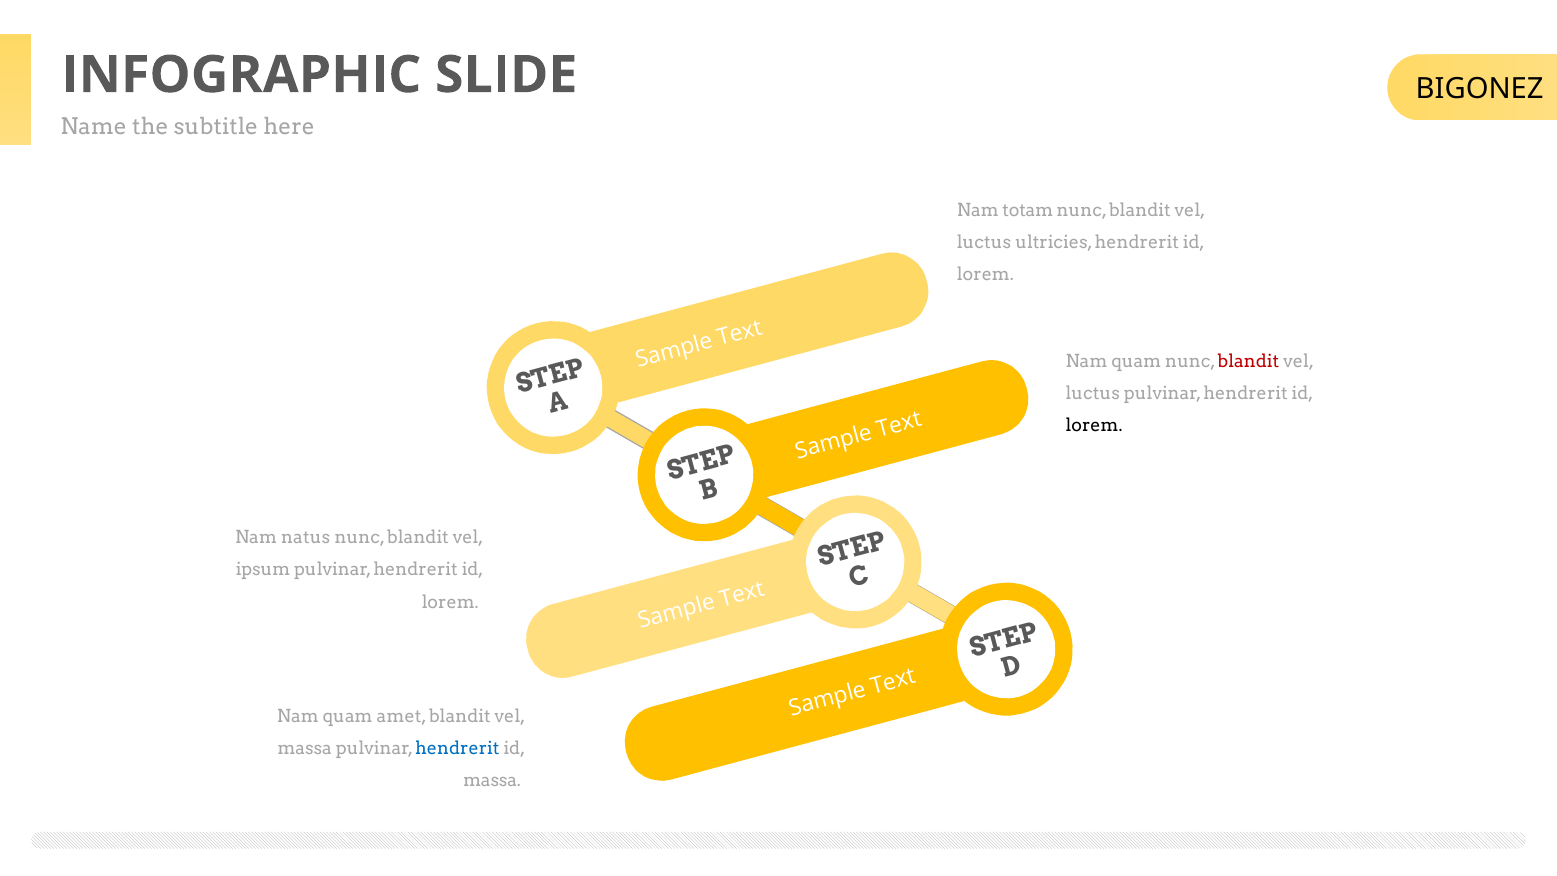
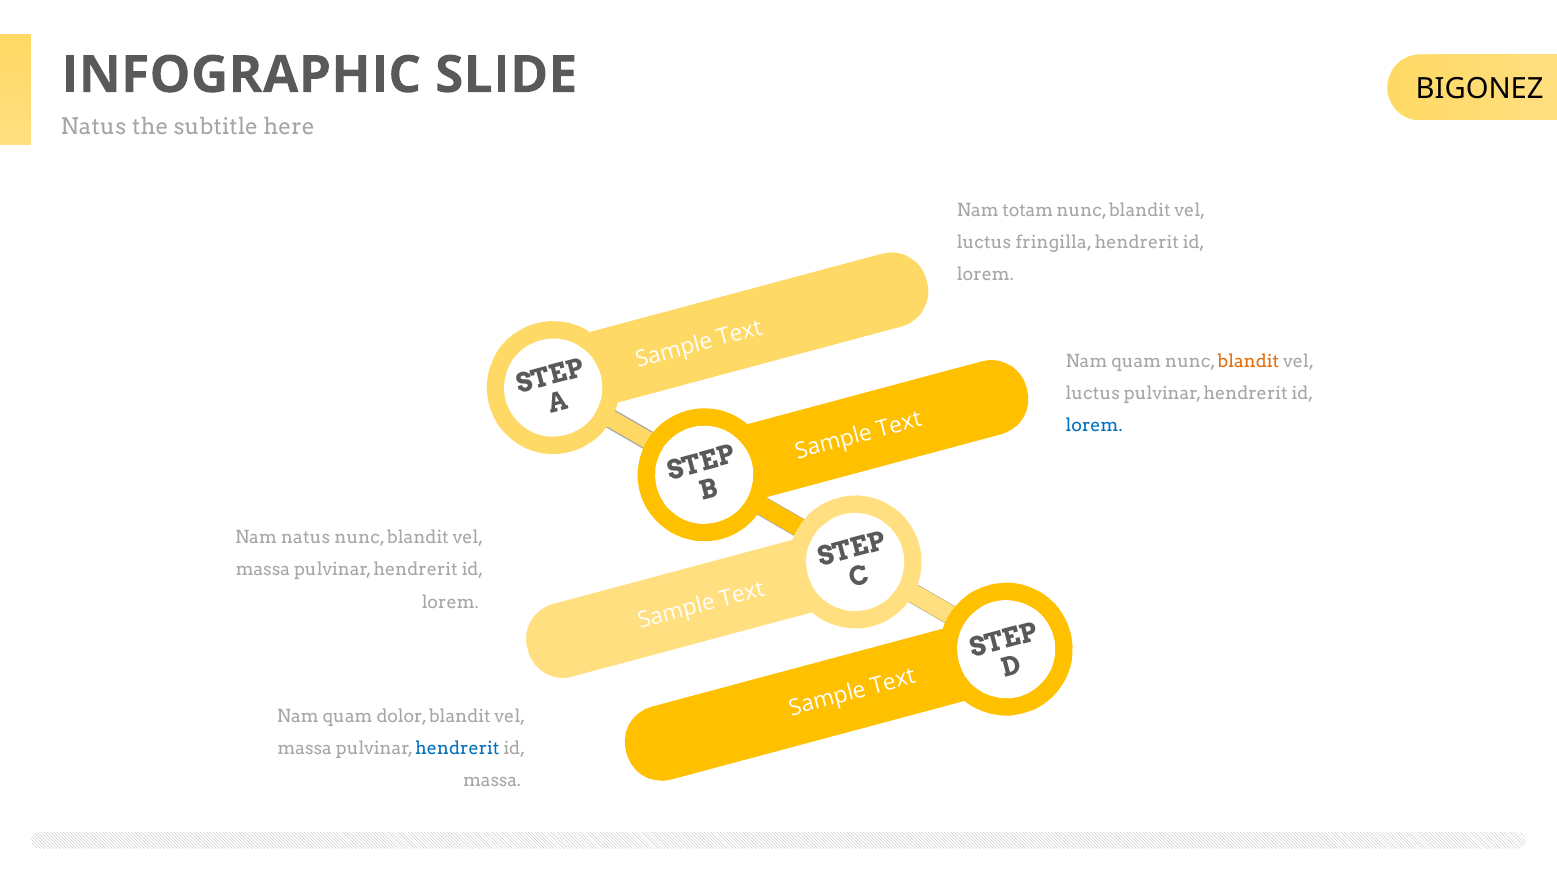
Name at (94, 127): Name -> Natus
ultricies: ultricies -> fringilla
blandit at (1248, 361) colour: red -> orange
lorem at (1094, 425) colour: black -> blue
ipsum at (263, 570): ipsum -> massa
amet: amet -> dolor
